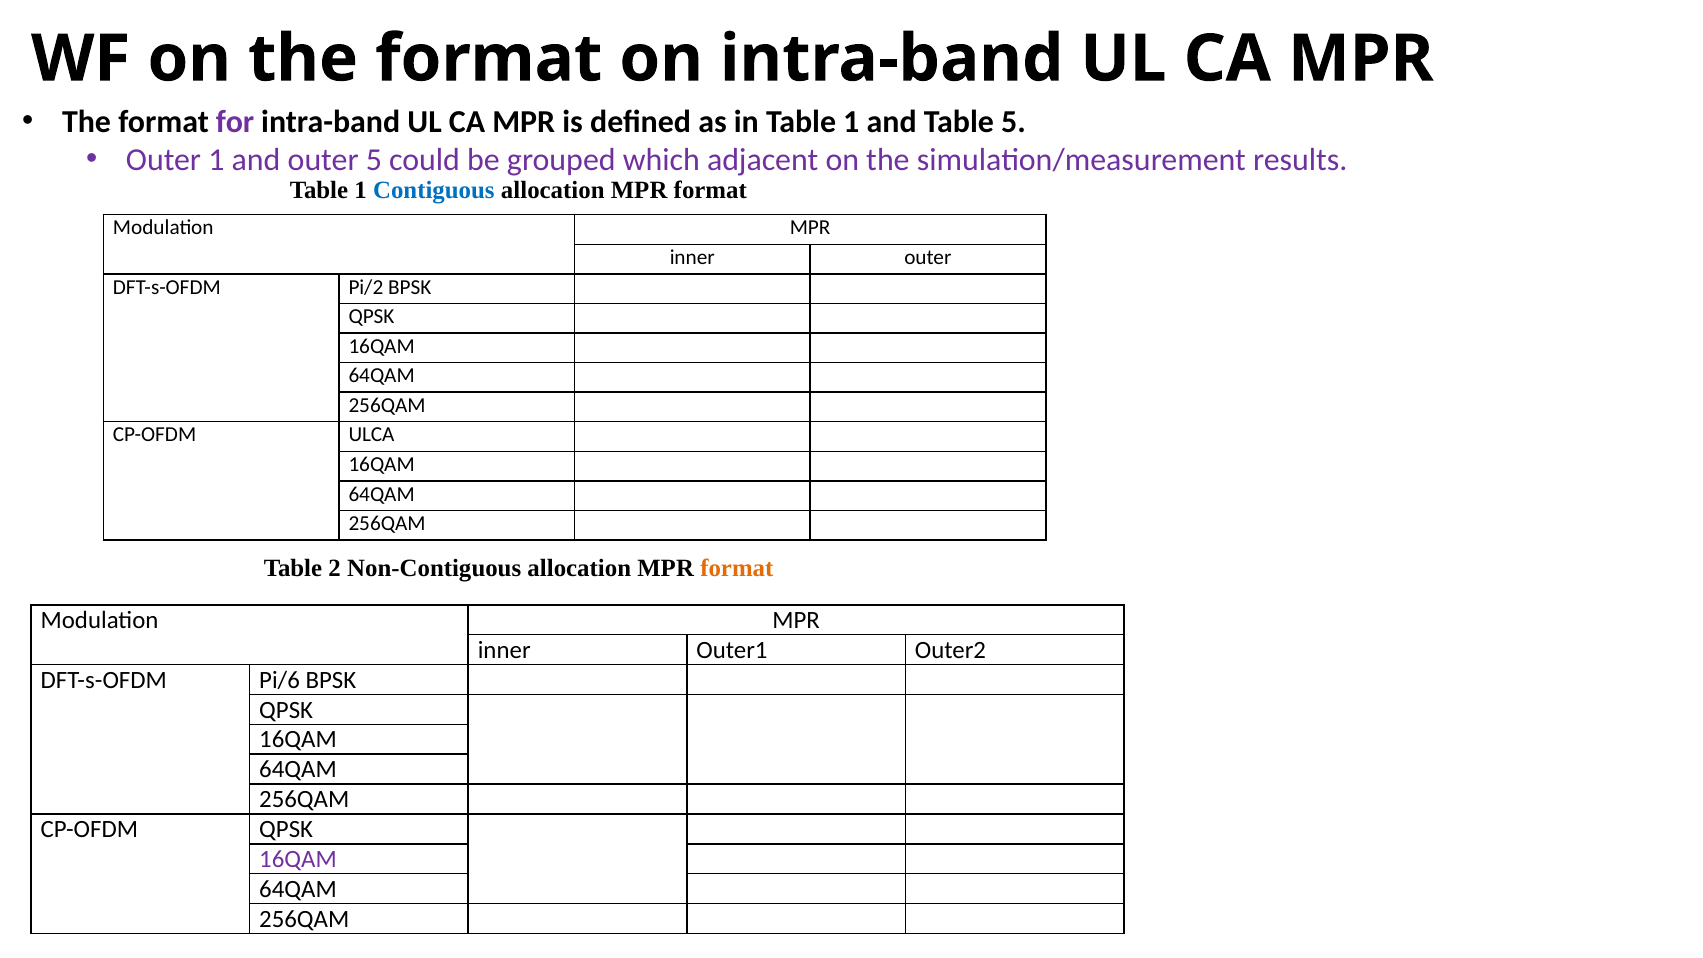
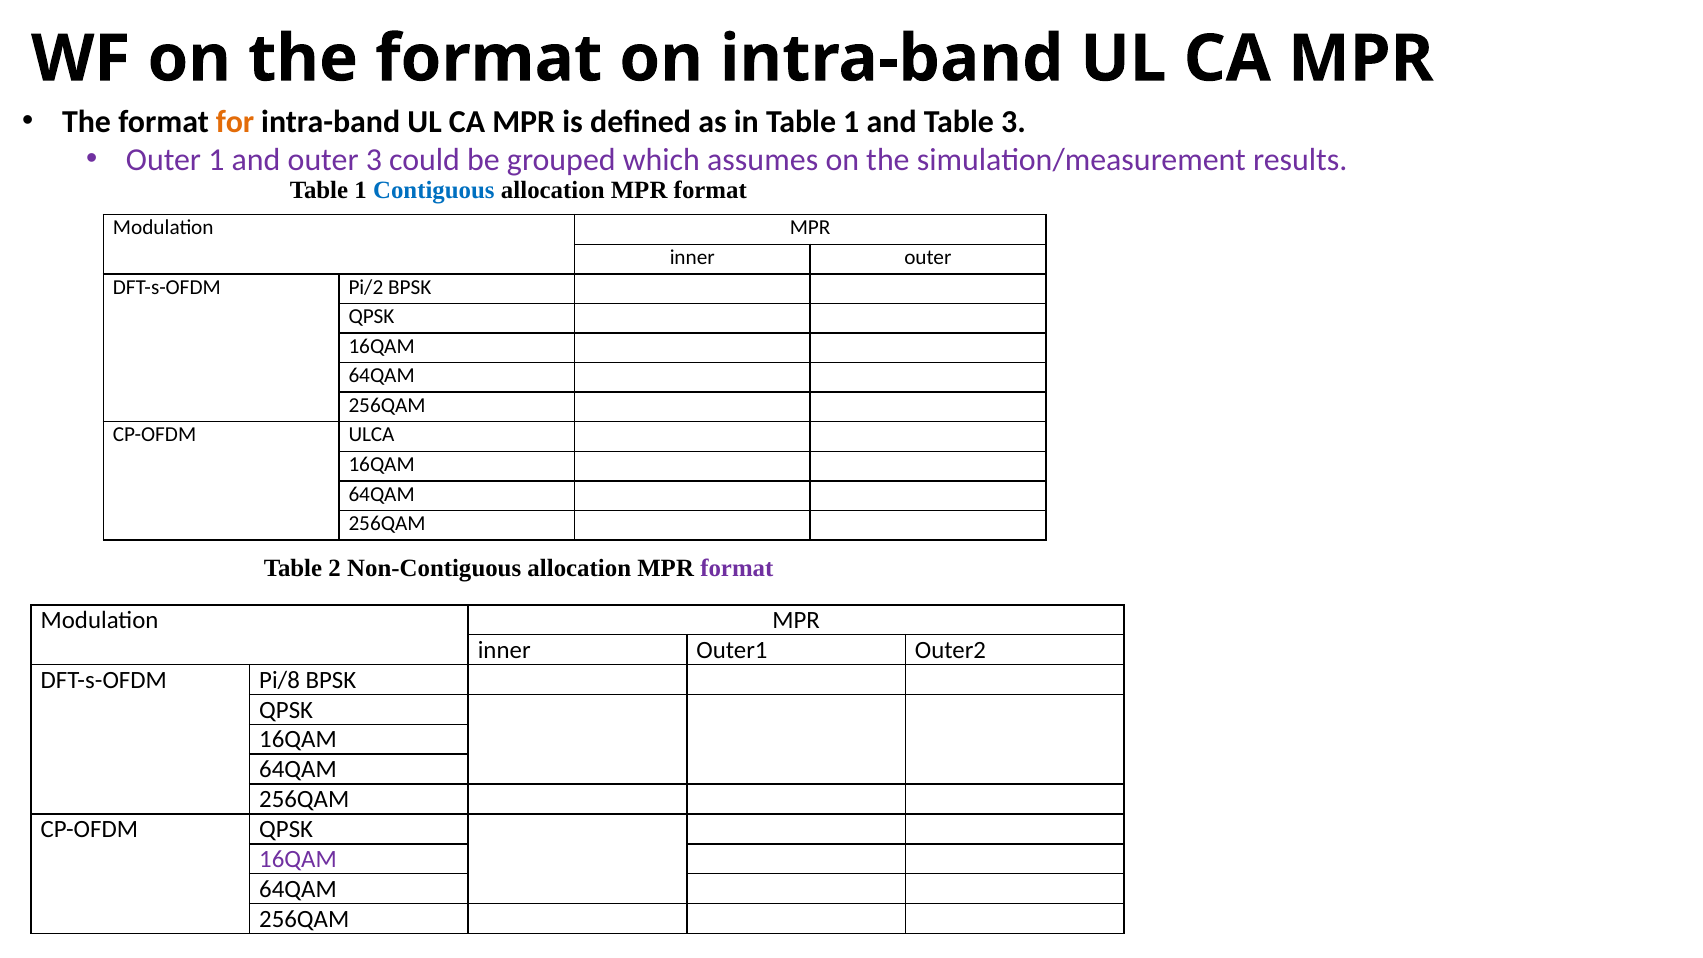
for colour: purple -> orange
Table 5: 5 -> 3
outer 5: 5 -> 3
adjacent: adjacent -> assumes
format at (737, 568) colour: orange -> purple
Pi/6: Pi/6 -> Pi/8
